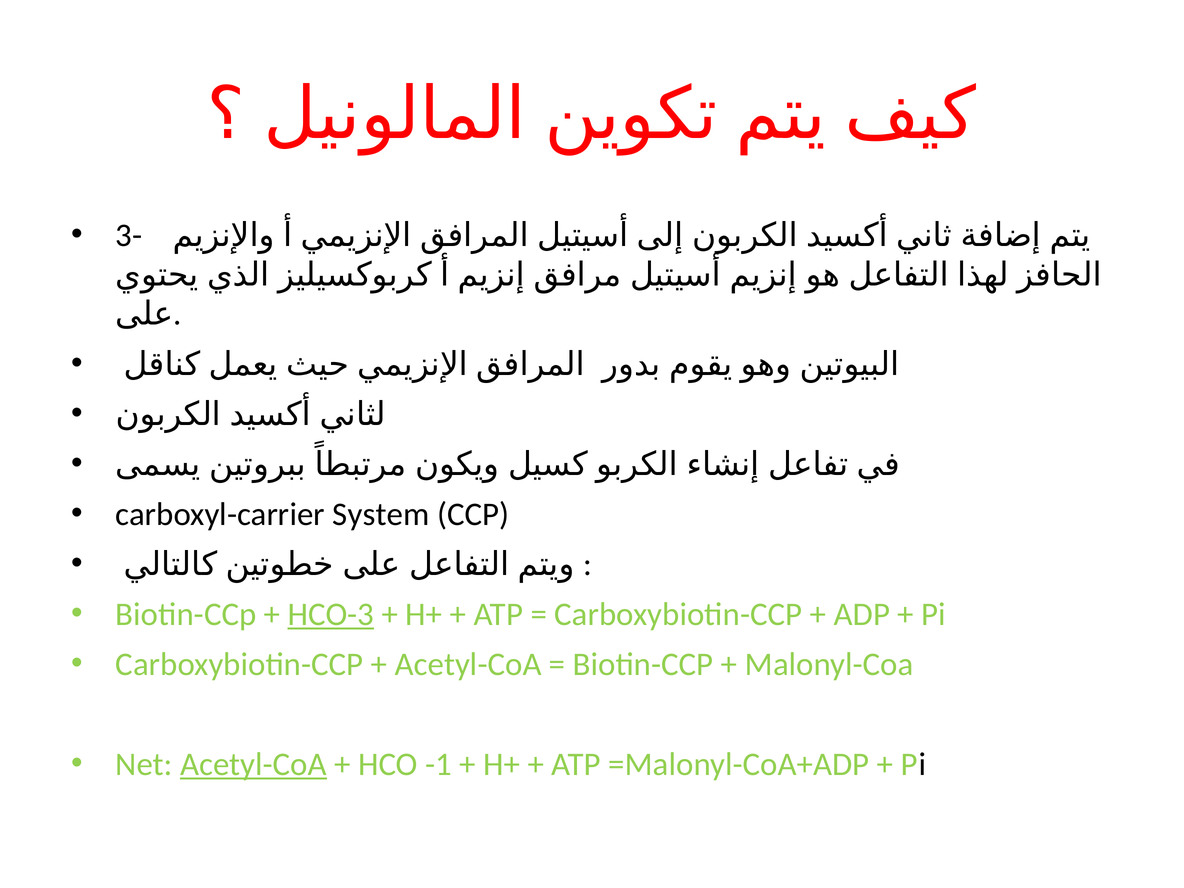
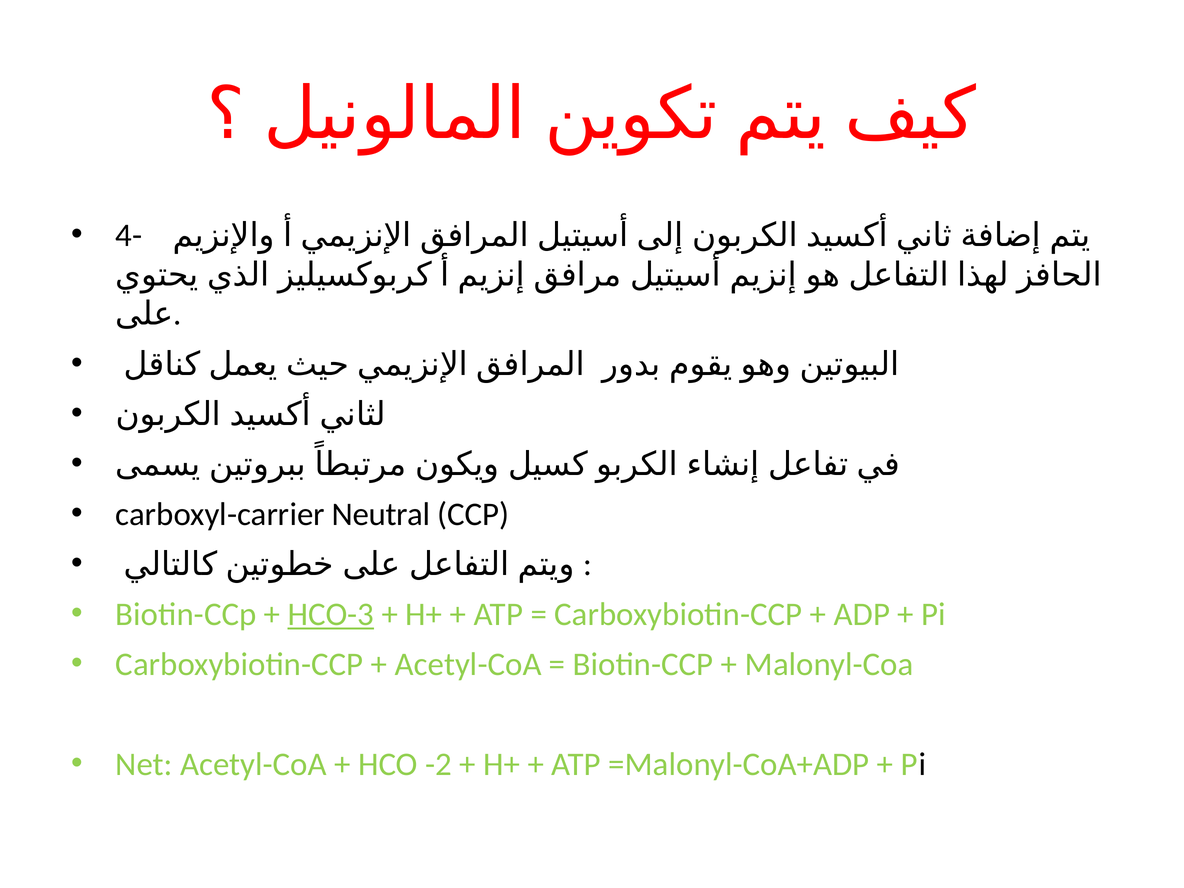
3-: 3- -> 4-
System: System -> Neutral
Acetyl-CoA at (253, 764) underline: present -> none
-1: -1 -> -2
